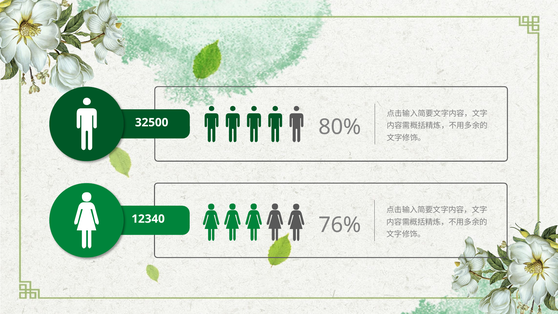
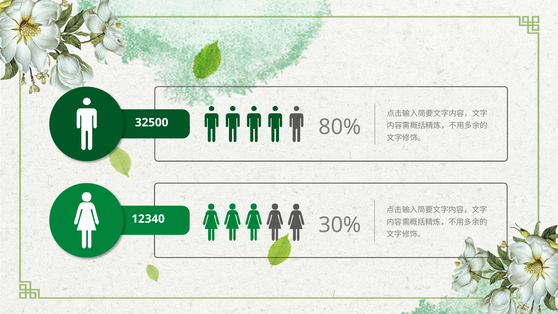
76%: 76% -> 30%
